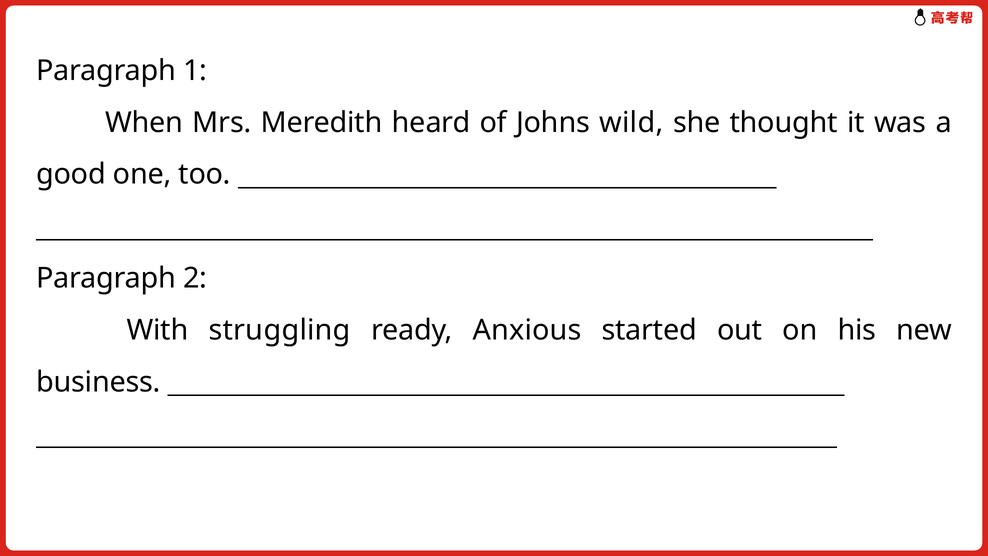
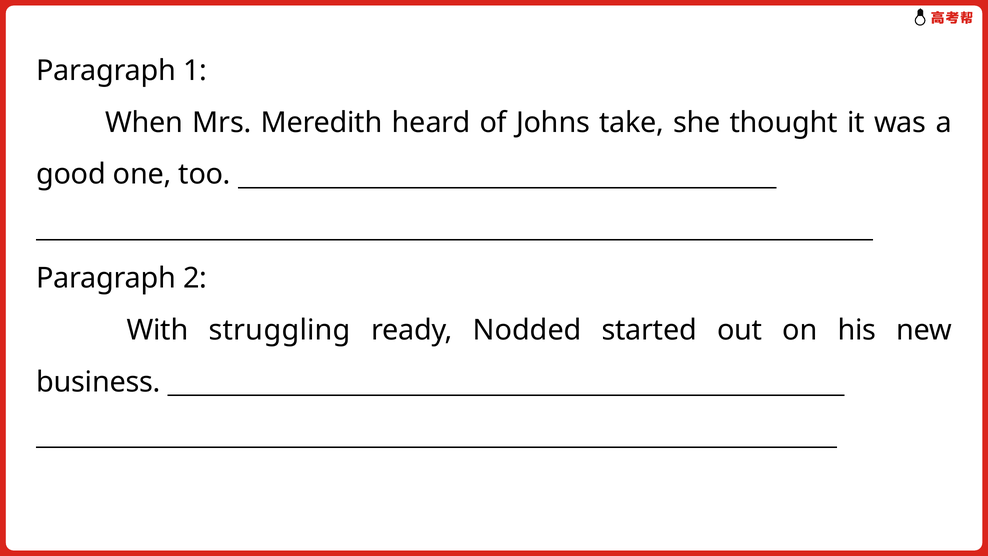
wild: wild -> take
Anxious: Anxious -> Nodded
